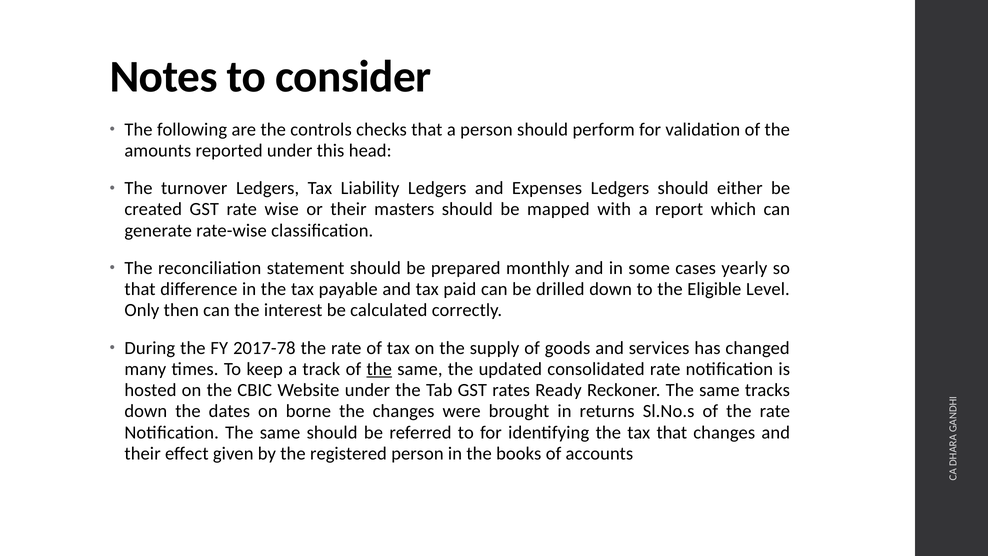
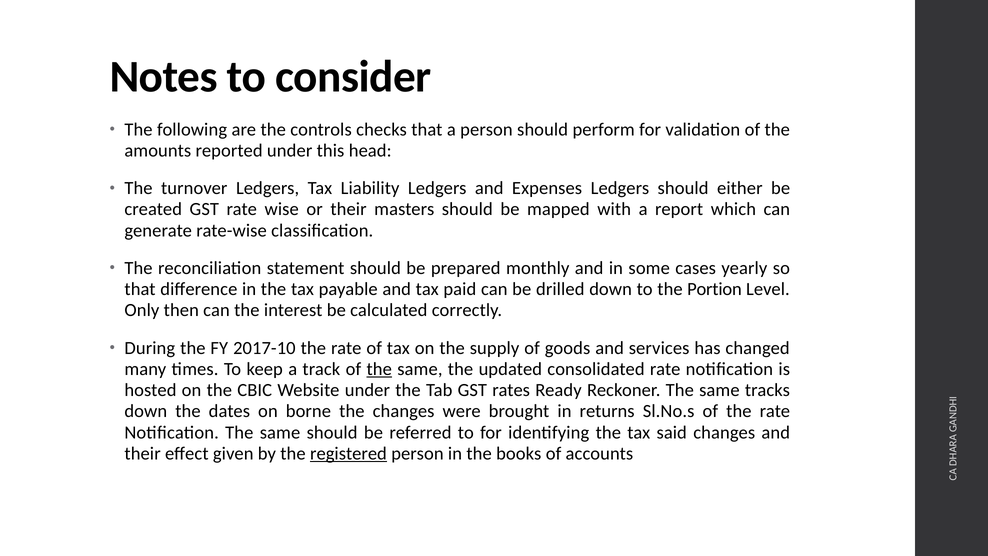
Eligible: Eligible -> Portion
2017-78: 2017-78 -> 2017-10
tax that: that -> said
registered underline: none -> present
